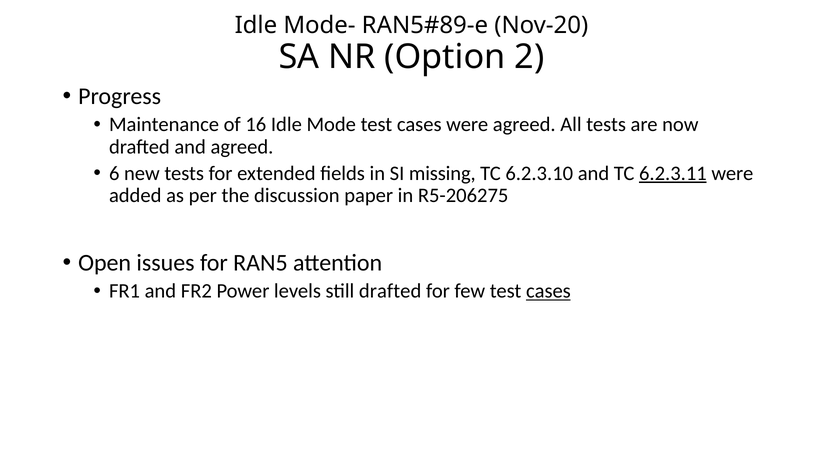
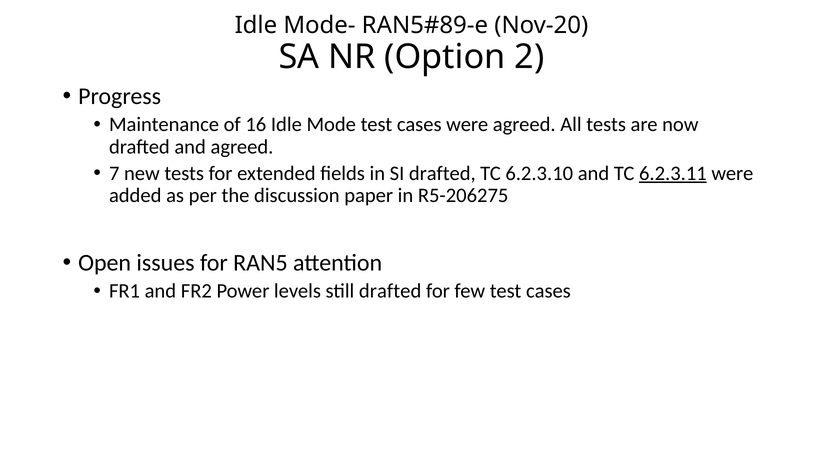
6: 6 -> 7
SI missing: missing -> drafted
cases at (548, 291) underline: present -> none
